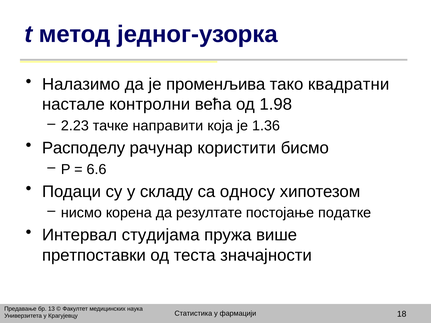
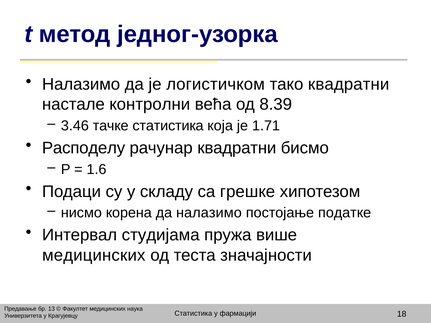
променљива: променљива -> логистичком
1.98: 1.98 -> 8.39
2.23: 2.23 -> 3.46
тачке направити: направити -> статистика
1.36: 1.36 -> 1.71
рачунар користити: користити -> квадратни
6.6: 6.6 -> 1.6
односу: односу -> грешке
да резултате: резултате -> налазимо
претпоставки at (94, 255): претпоставки -> медицинских
